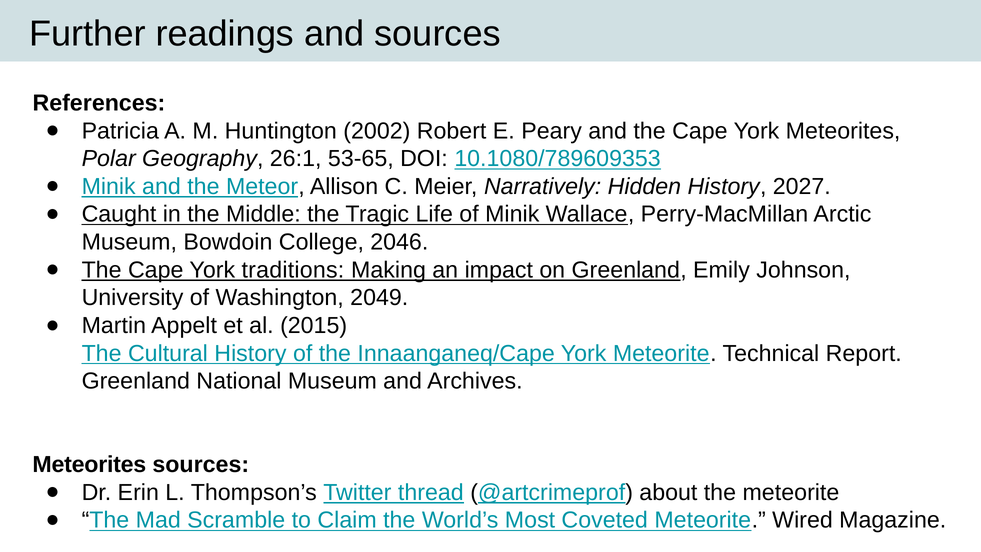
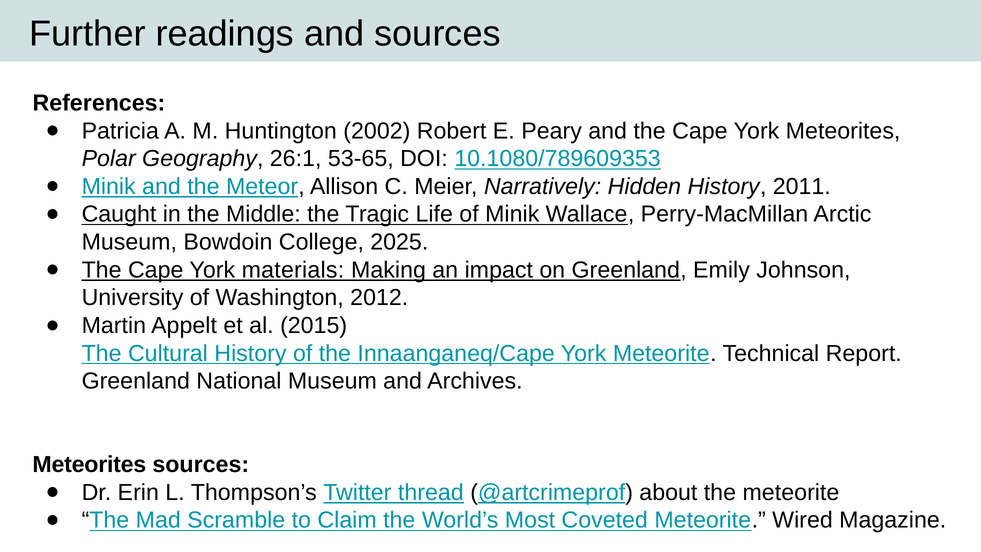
2027: 2027 -> 2011
2046: 2046 -> 2025
traditions: traditions -> materials
2049: 2049 -> 2012
